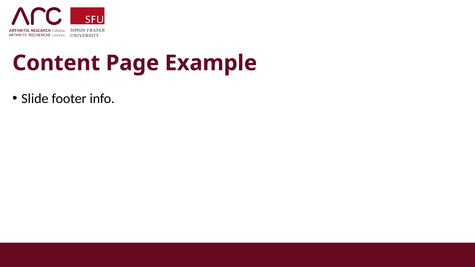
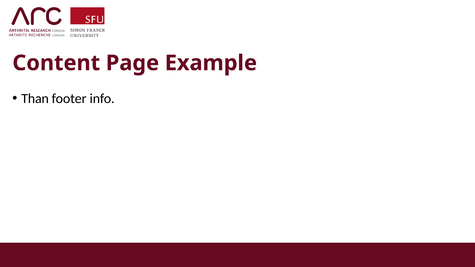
Slide: Slide -> Than
